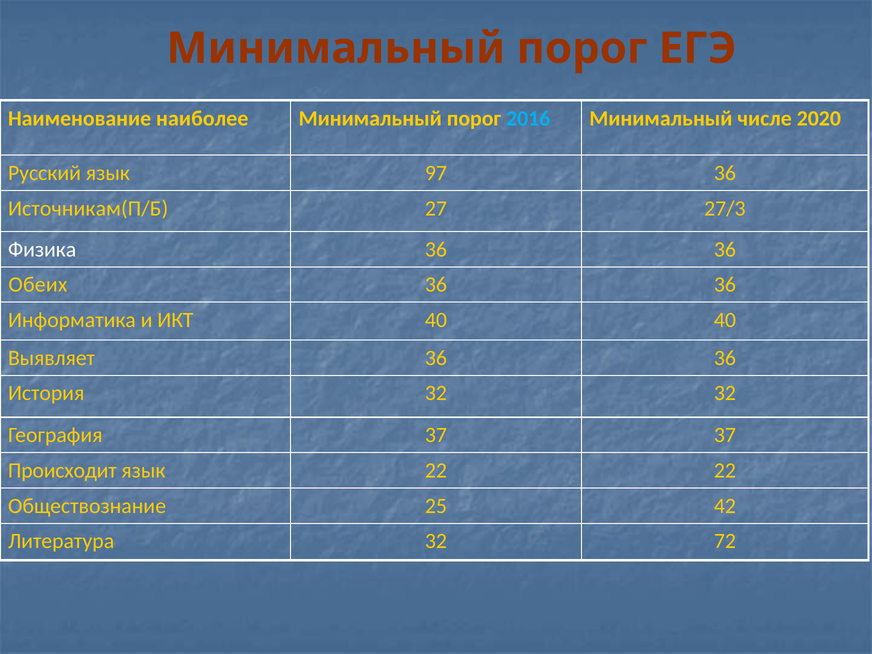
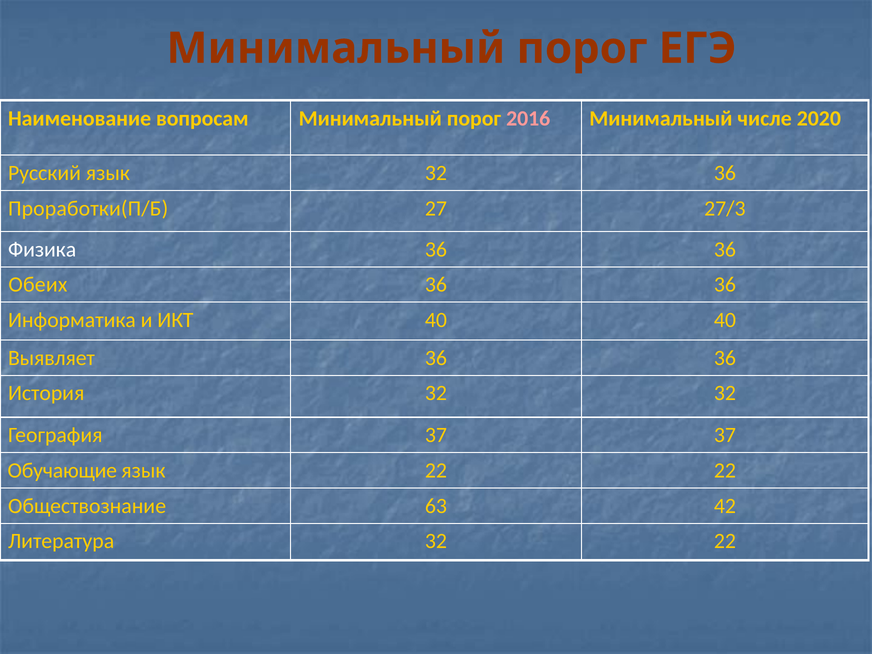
наиболее: наиболее -> вопросам
2016 colour: light blue -> pink
язык 97: 97 -> 32
Источникам(П/Б: Источникам(П/Б -> Проработки(П/Б
Происходит: Происходит -> Обучающие
25: 25 -> 63
32 72: 72 -> 22
